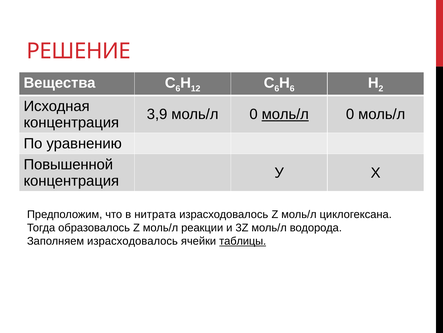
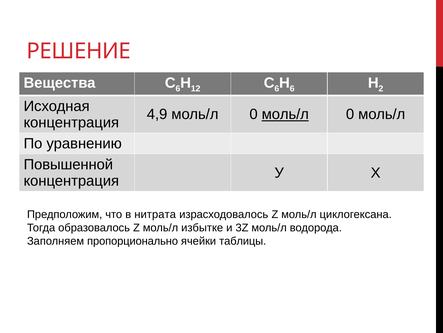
3,9: 3,9 -> 4,9
реакции: реакции -> избытке
Заполняем израсходовалось: израсходовалось -> пропорционально
таблицы underline: present -> none
